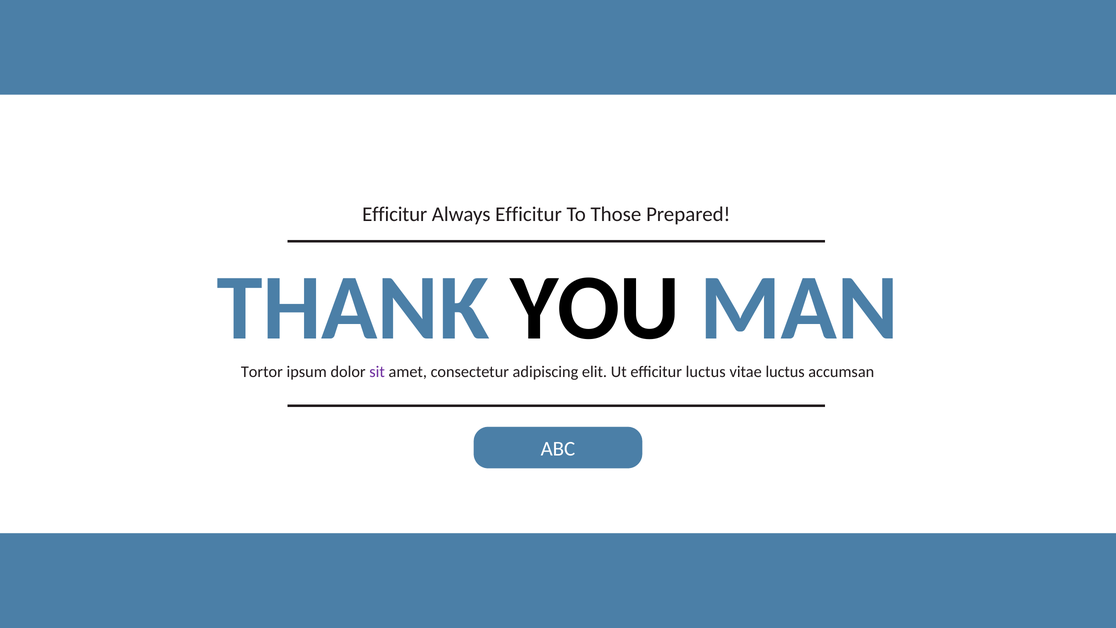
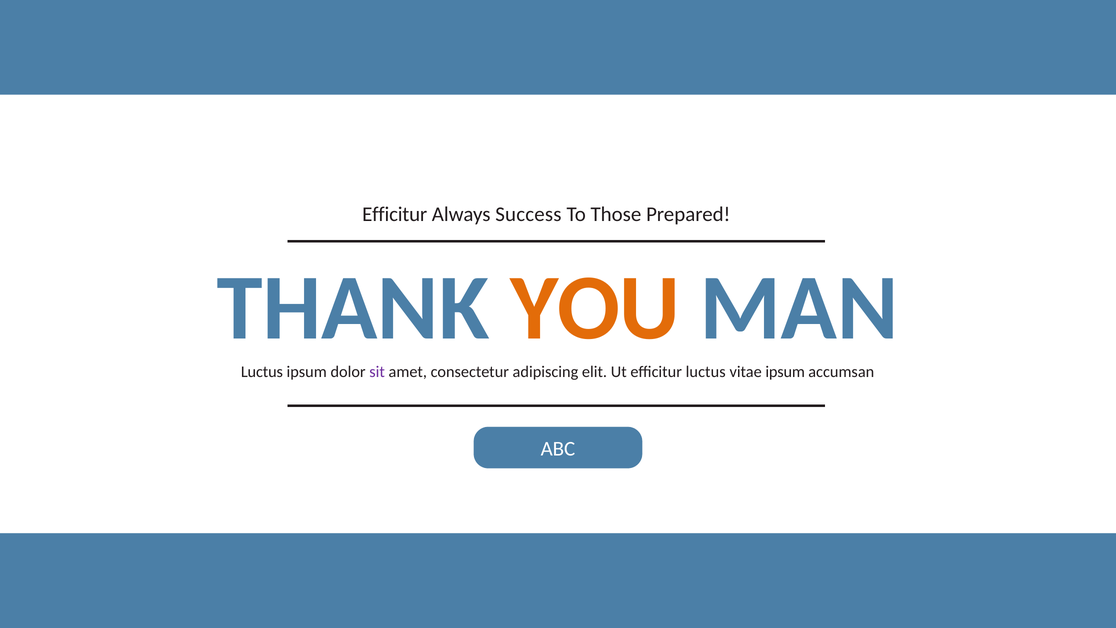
Always Efficitur: Efficitur -> Success
YOU colour: black -> orange
Tortor at (262, 372): Tortor -> Luctus
vitae luctus: luctus -> ipsum
